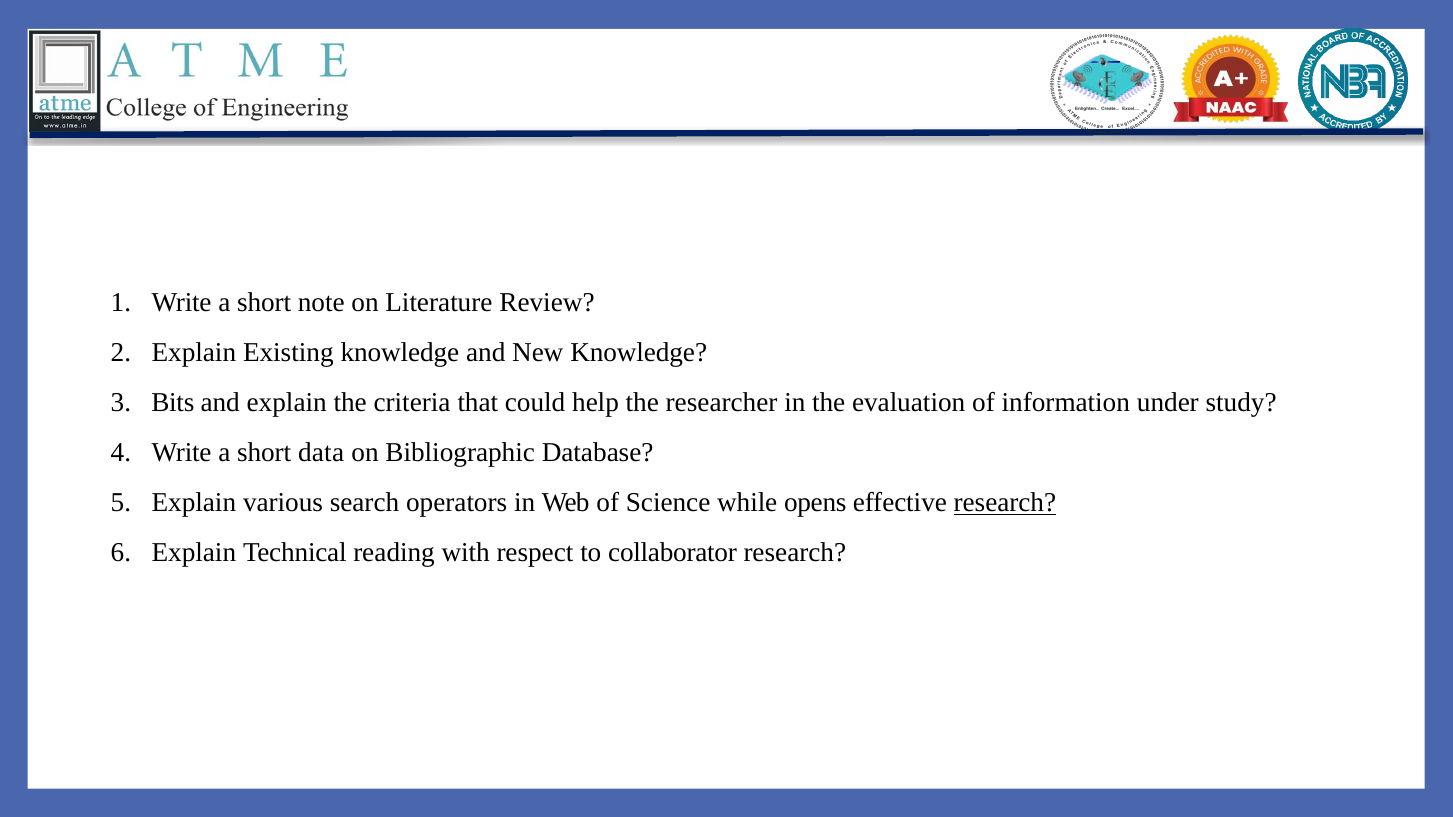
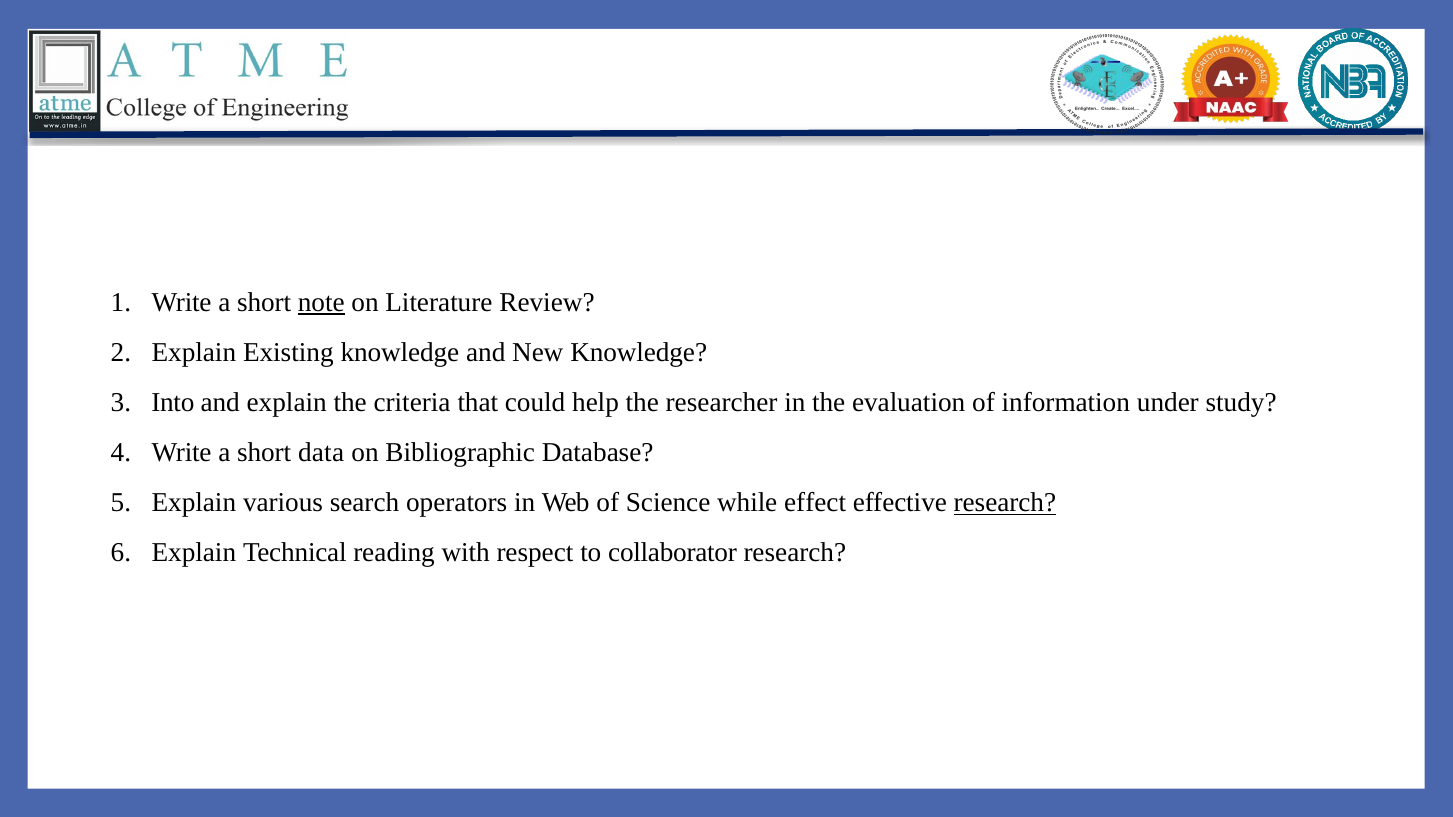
note underline: none -> present
Bits: Bits -> Into
opens: opens -> effect
